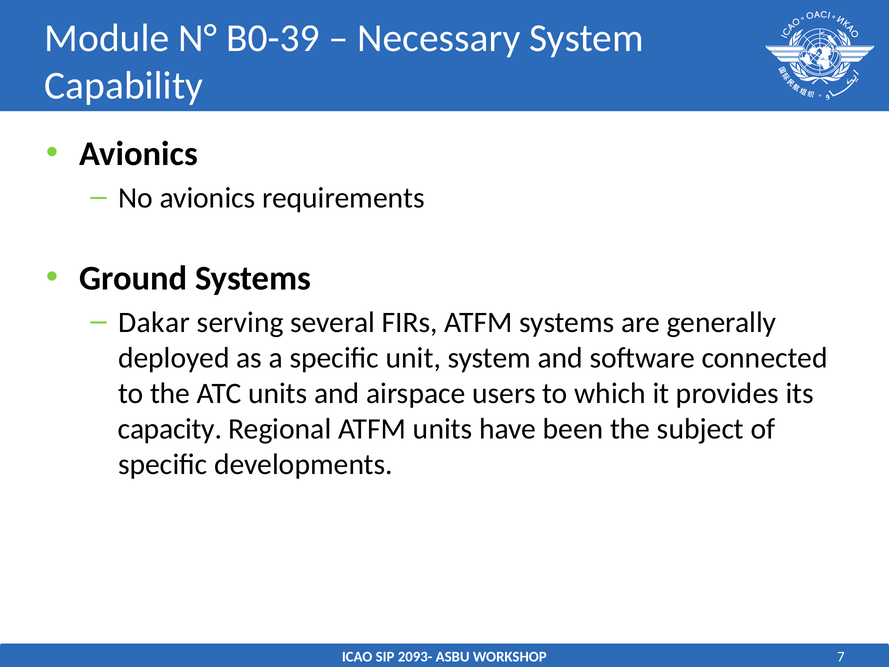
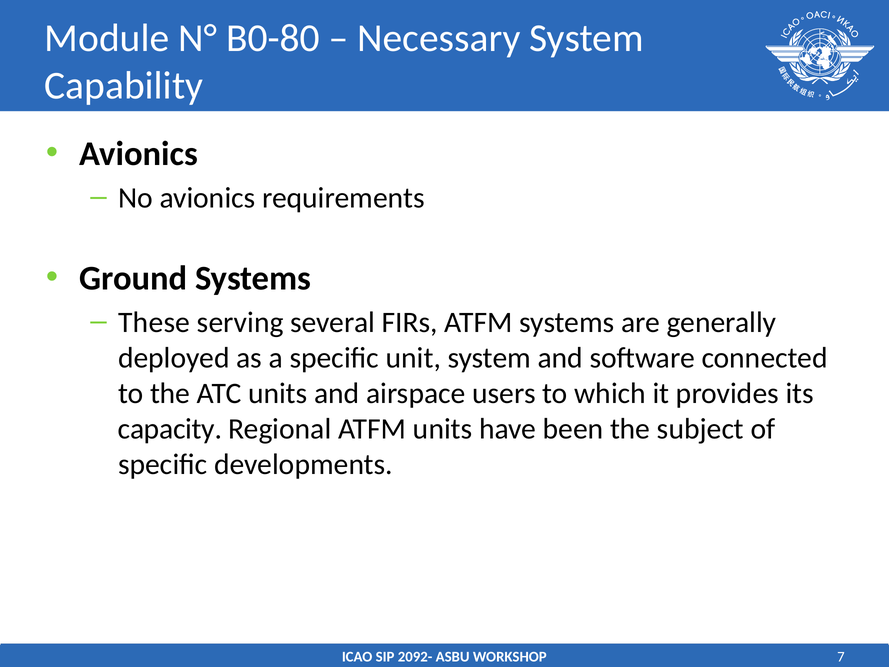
B0-39: B0-39 -> B0-80
Dakar: Dakar -> These
2093-: 2093- -> 2092-
